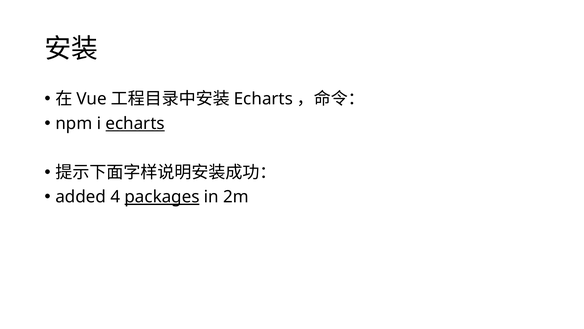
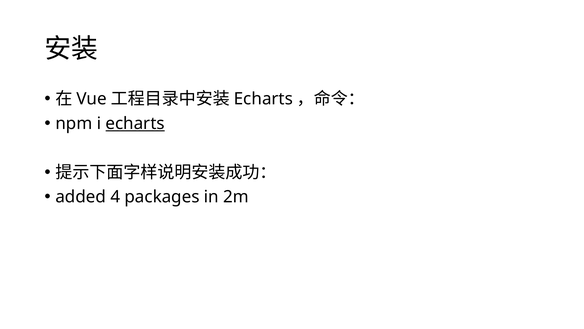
packages underline: present -> none
